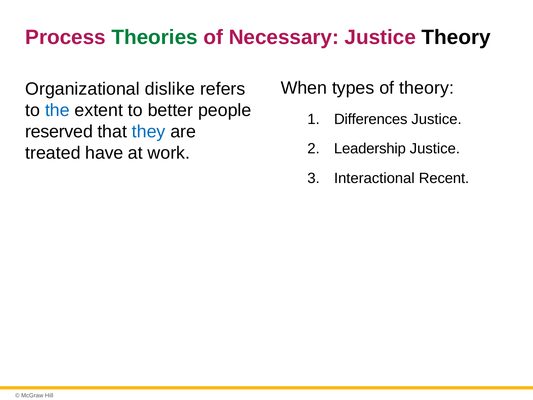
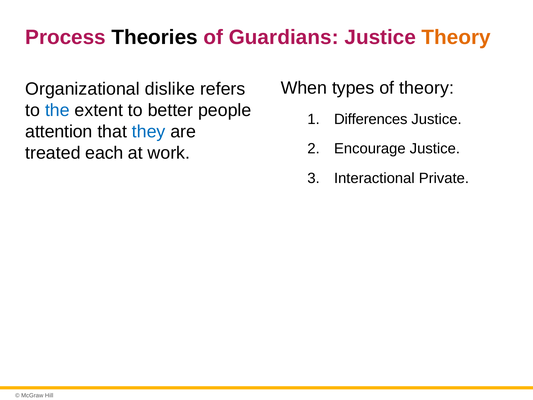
Theories colour: green -> black
Necessary: Necessary -> Guardians
Theory at (456, 37) colour: black -> orange
reserved: reserved -> attention
Leadership: Leadership -> Encourage
have: have -> each
Recent: Recent -> Private
